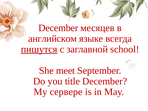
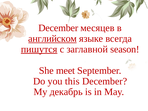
английском underline: none -> present
school: school -> season
title: title -> this
сервере: сервере -> декабрь
